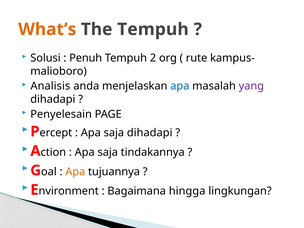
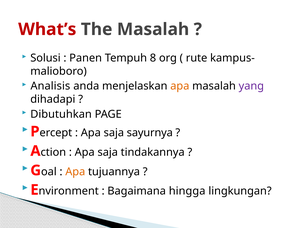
What’s colour: orange -> red
The Tempuh: Tempuh -> Masalah
Penuh: Penuh -> Panen
2: 2 -> 8
apa at (180, 86) colour: blue -> orange
Penyelesain: Penyelesain -> Dibutuhkan
saja dihadapi: dihadapi -> sayurnya
